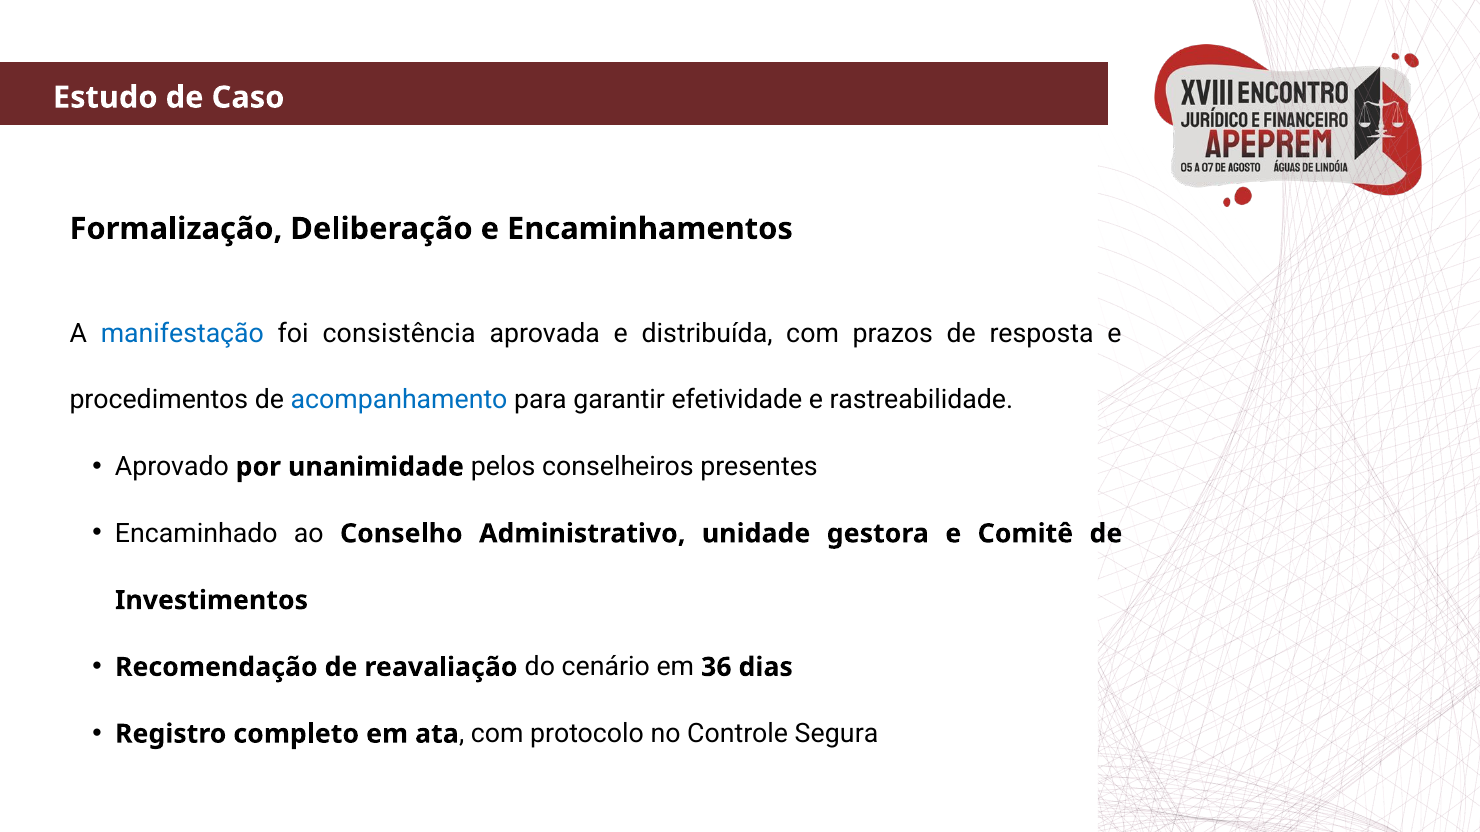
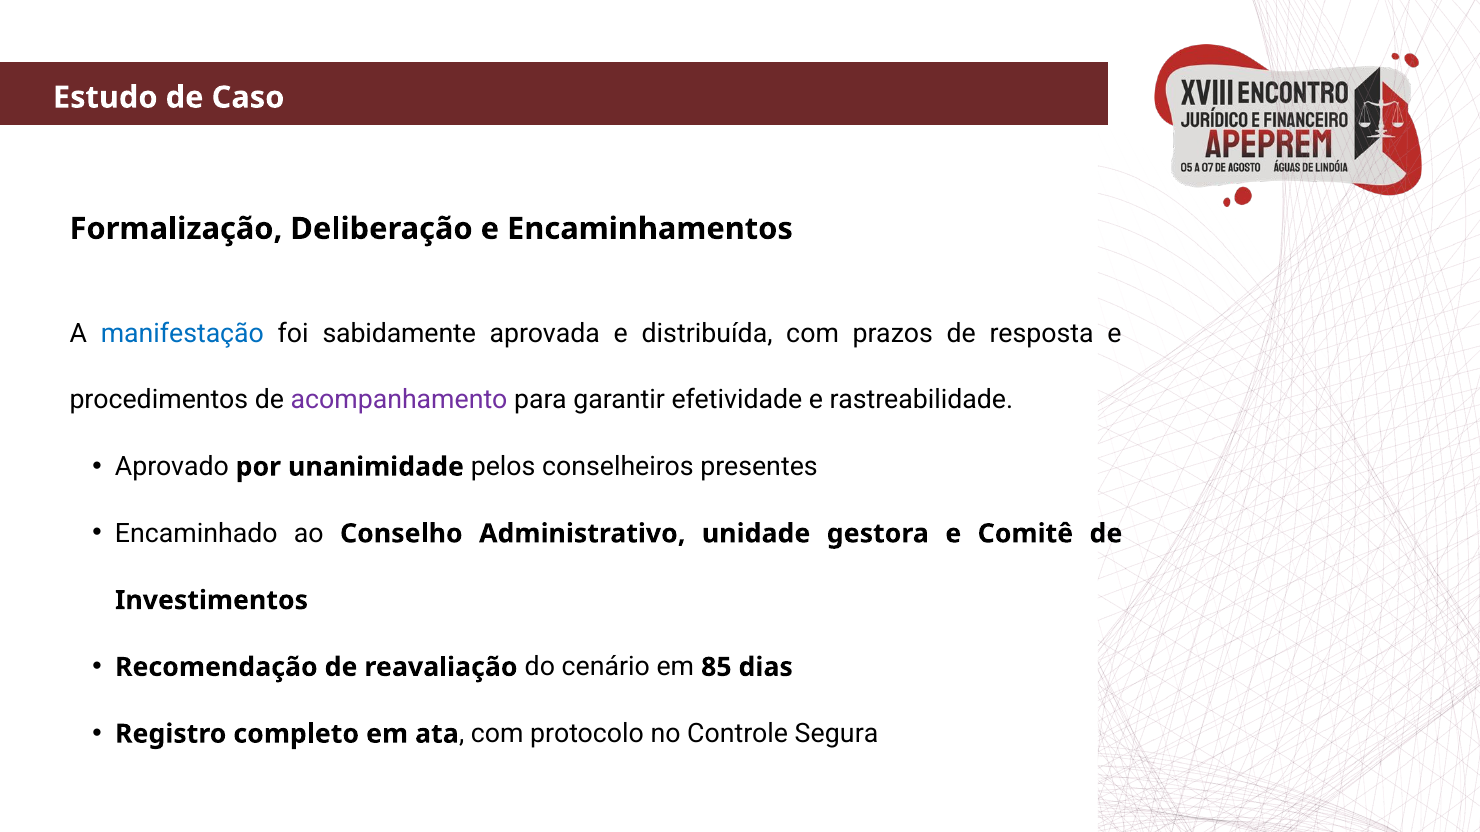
consistência: consistência -> sabidamente
acompanhamento colour: blue -> purple
36: 36 -> 85
